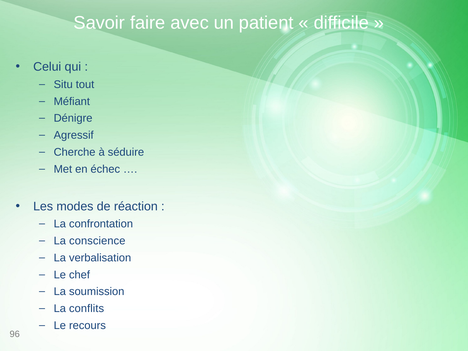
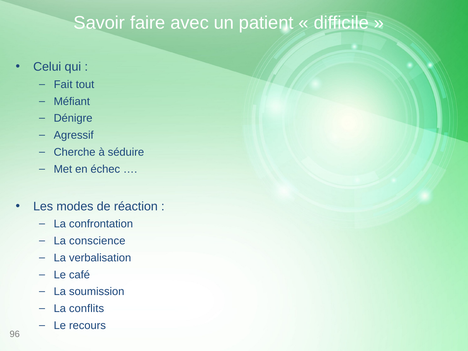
Situ: Situ -> Fait
chef: chef -> café
